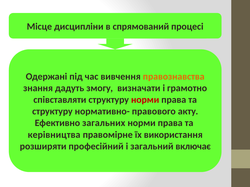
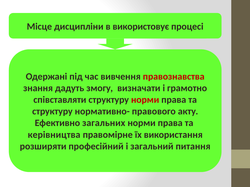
спрямований: спрямований -> використовує
правознавства colour: orange -> red
включає: включає -> питання
